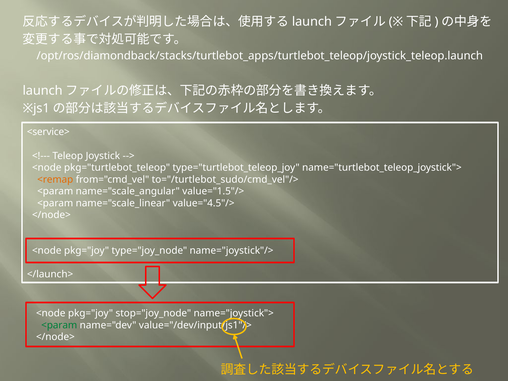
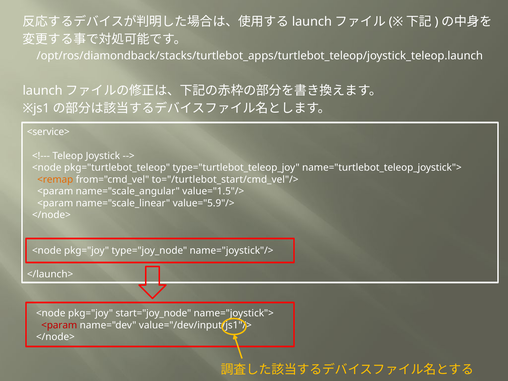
to="/turtlebot_sudo/cmd_vel"/>: to="/turtlebot_sudo/cmd_vel"/> -> to="/turtlebot_start/cmd_vel"/>
value="4.5"/>: value="4.5"/> -> value="5.9"/>
stop="joy_node: stop="joy_node -> start="joy_node
<param at (59, 325) colour: green -> red
